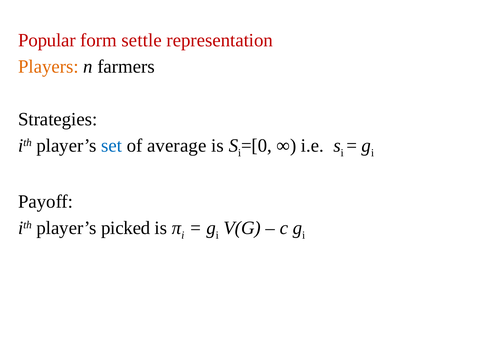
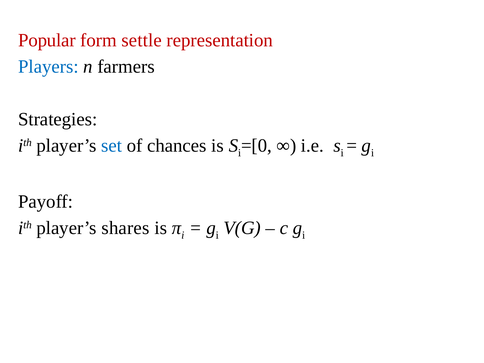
Players colour: orange -> blue
average: average -> chances
picked: picked -> shares
